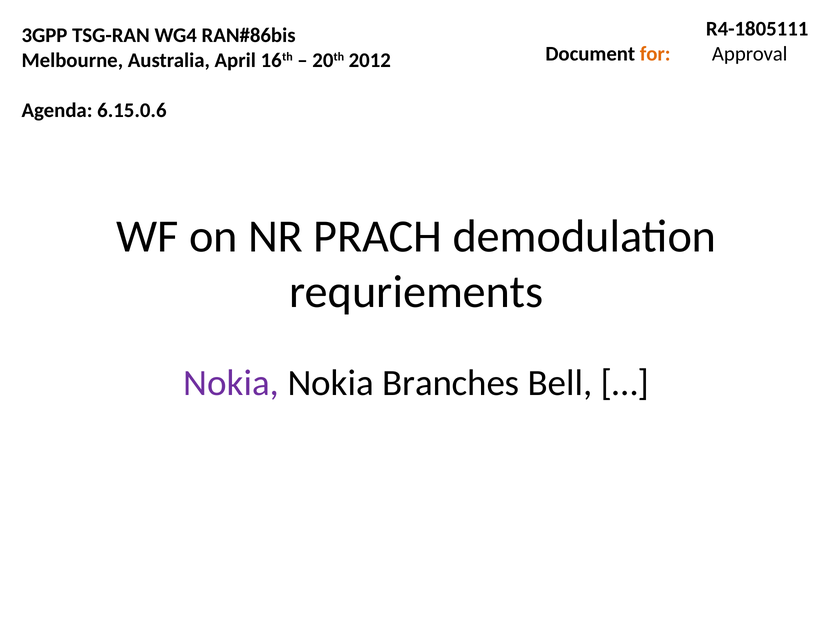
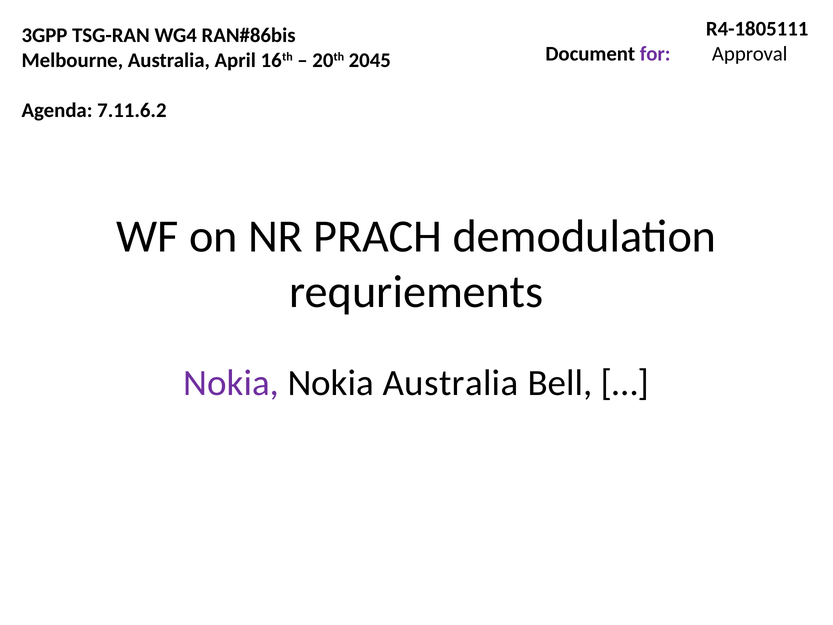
for colour: orange -> purple
2012: 2012 -> 2045
6.15.0.6: 6.15.0.6 -> 7.11.6.2
Nokia Branches: Branches -> Australia
